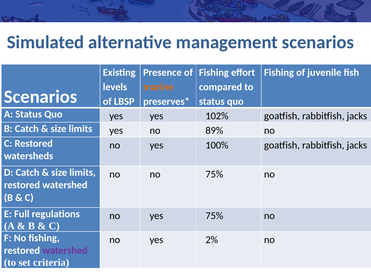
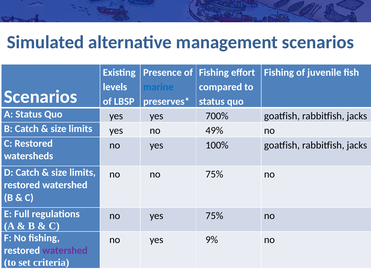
marine colour: orange -> blue
102%: 102% -> 700%
89%: 89% -> 49%
2%: 2% -> 9%
